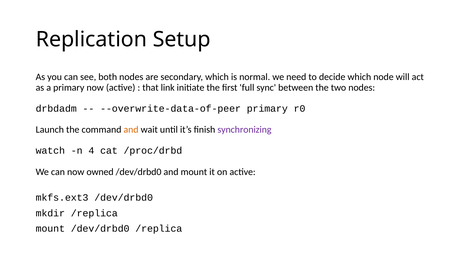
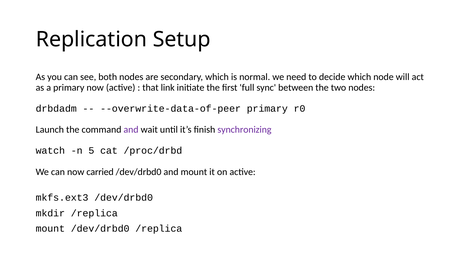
and at (131, 130) colour: orange -> purple
4: 4 -> 5
owned: owned -> carried
